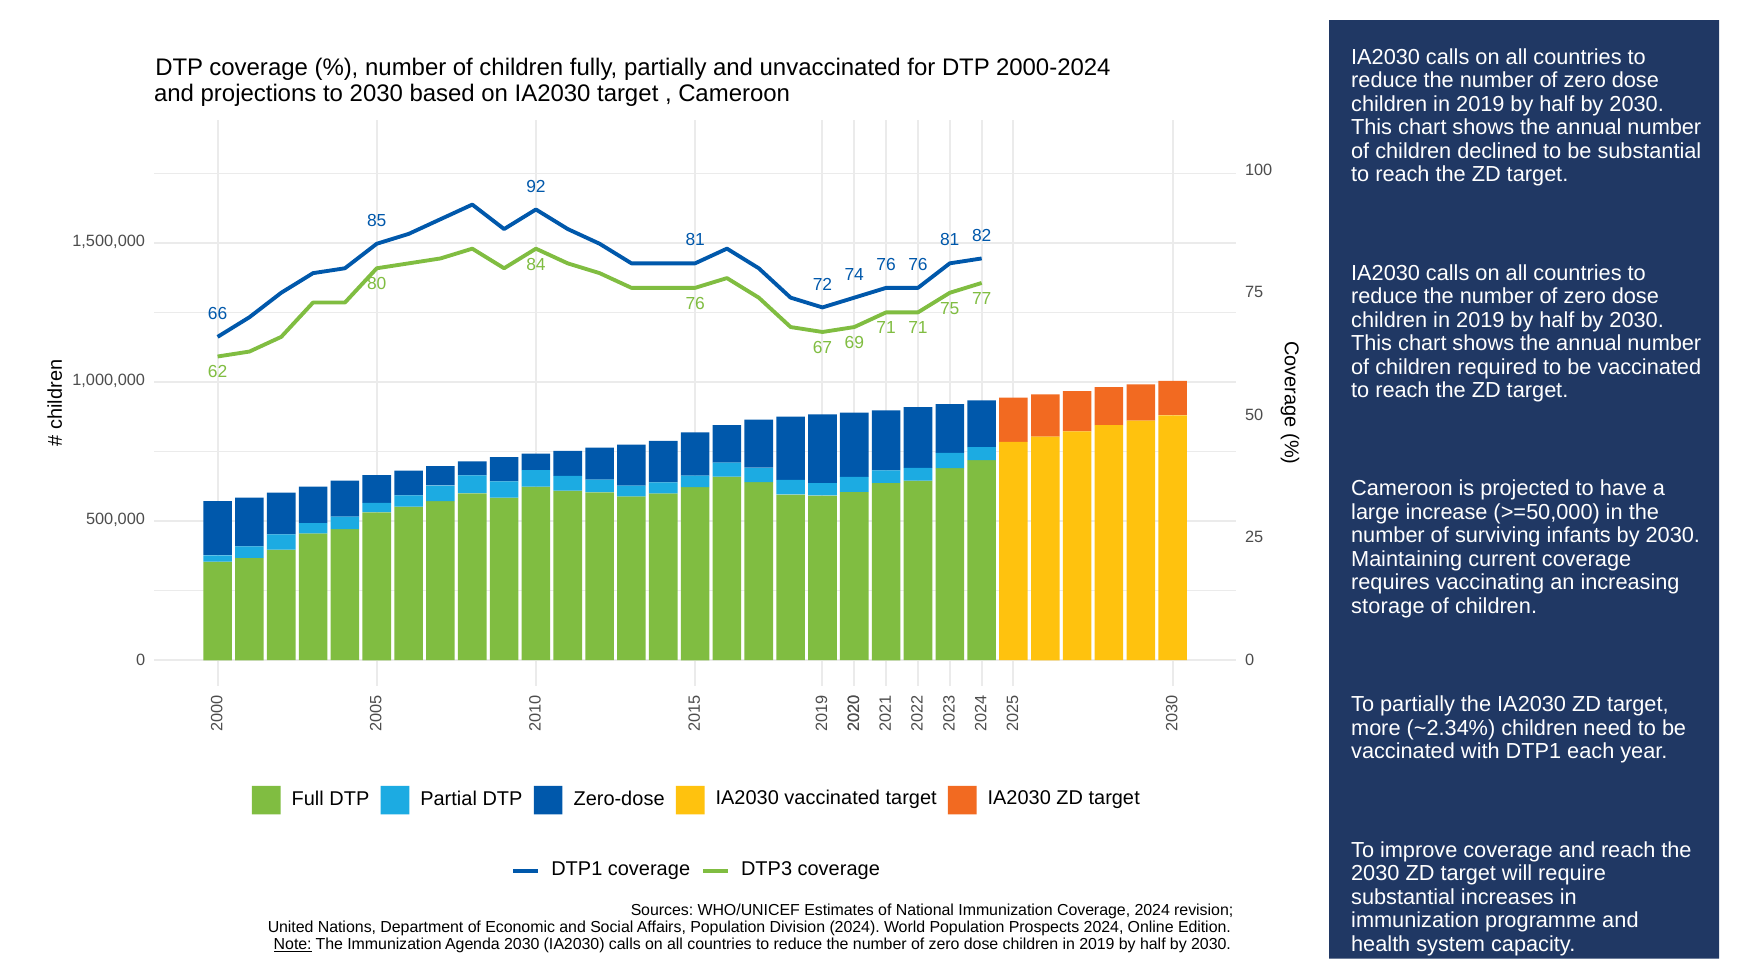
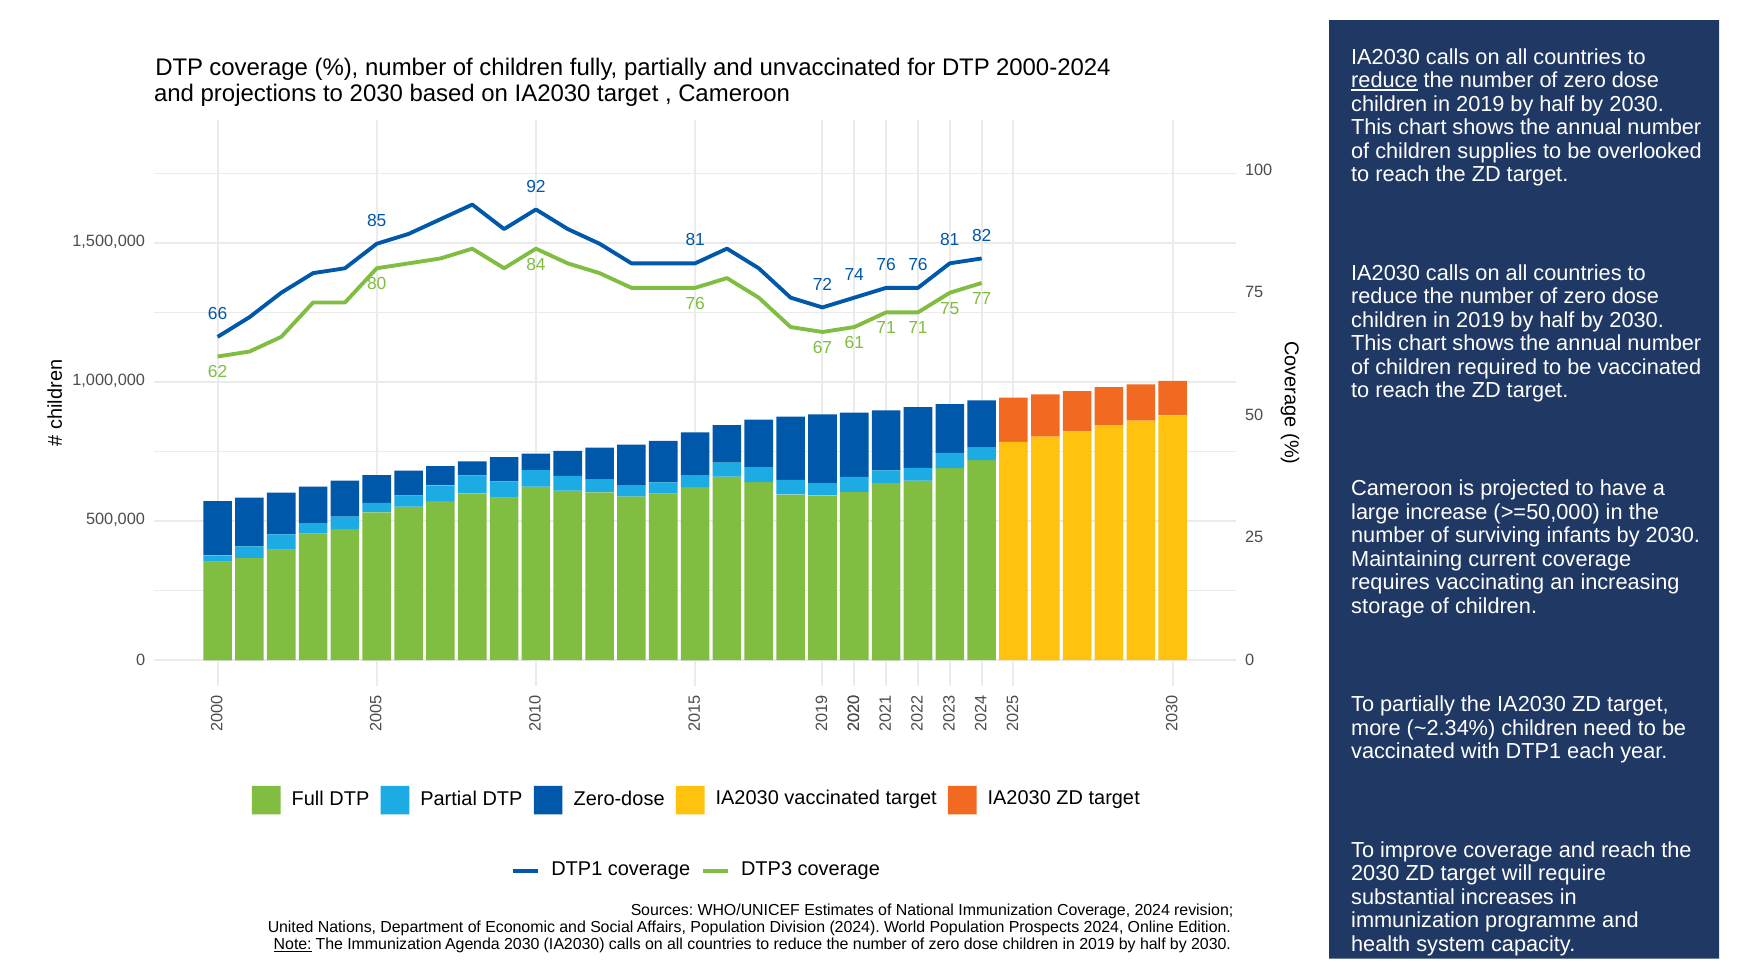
reduce at (1384, 81) underline: none -> present
declined: declined -> supplies
be substantial: substantial -> overlooked
69: 69 -> 61
